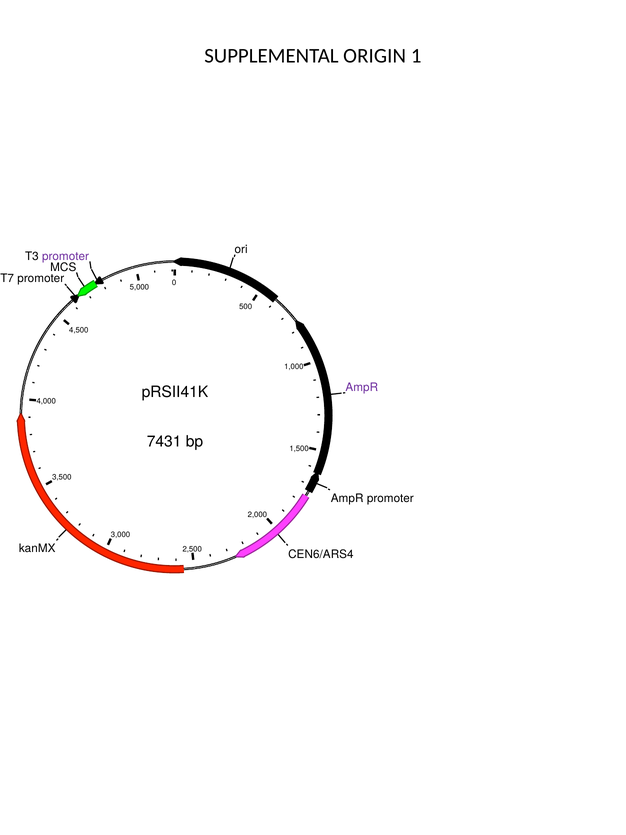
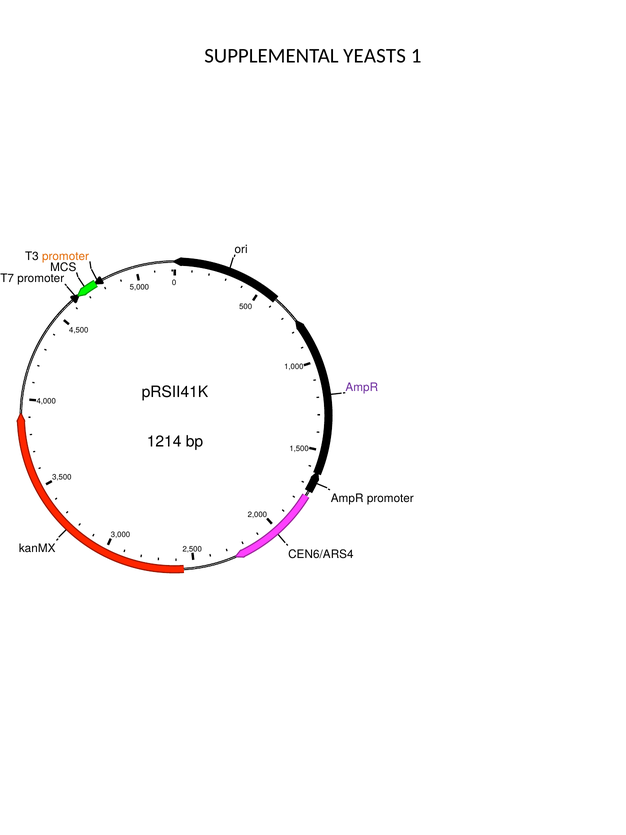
ORIGIN: ORIGIN -> YEASTS
promoter at (66, 256) colour: purple -> orange
7431: 7431 -> 1214
